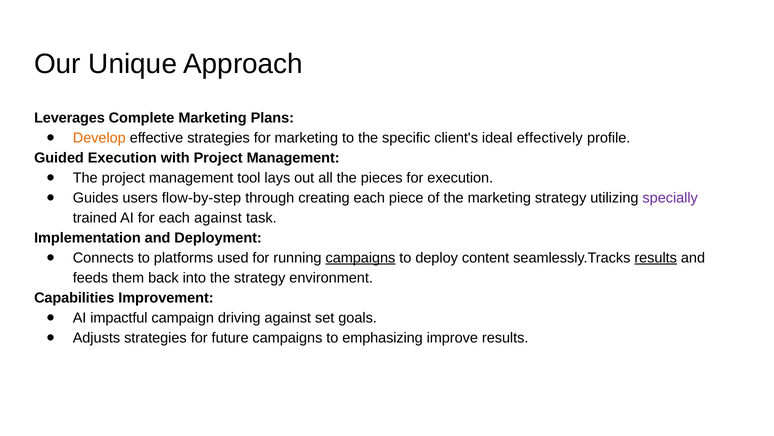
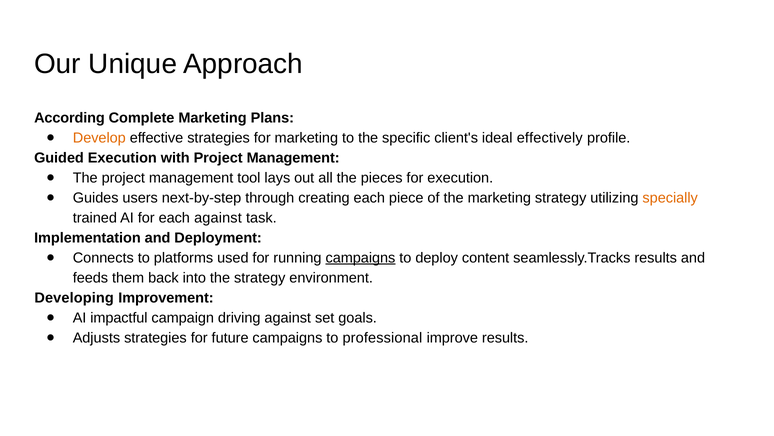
Leverages: Leverages -> According
flow-by-step: flow-by-step -> next-by-step
specially colour: purple -> orange
results at (656, 258) underline: present -> none
Capabilities: Capabilities -> Developing
emphasizing: emphasizing -> professional
